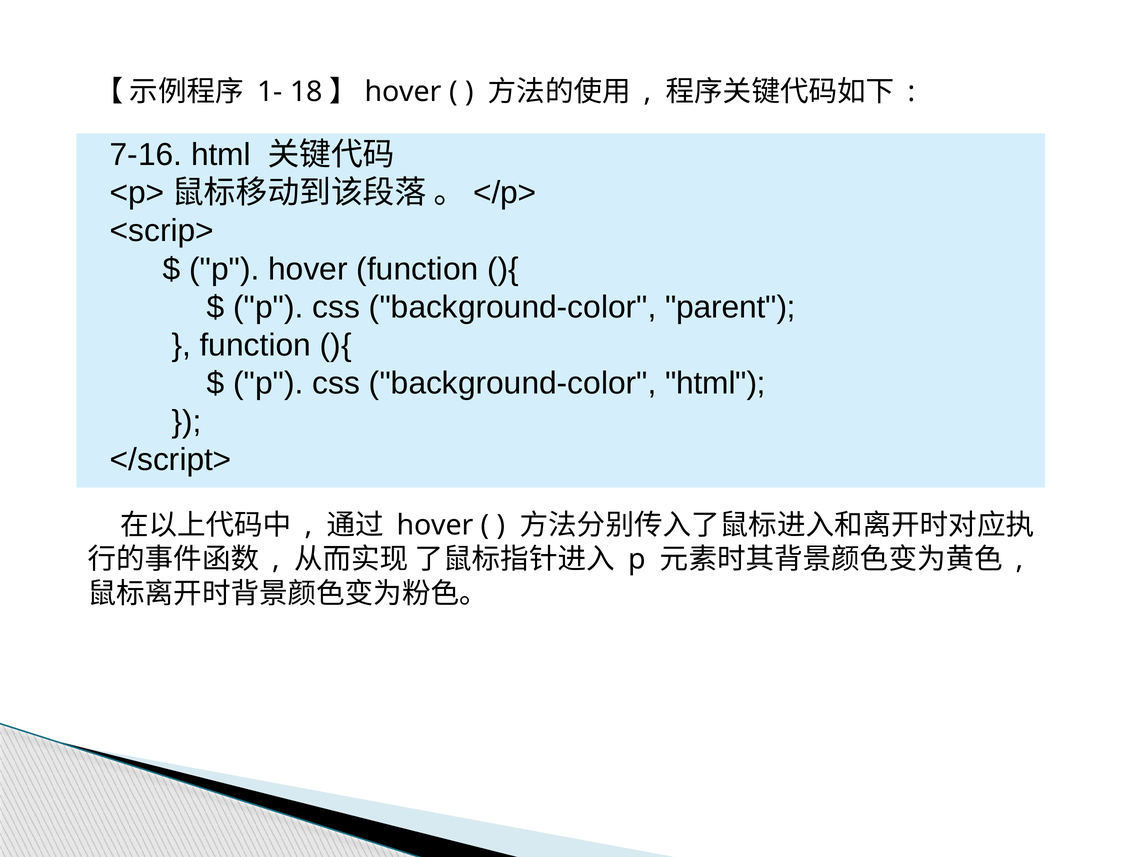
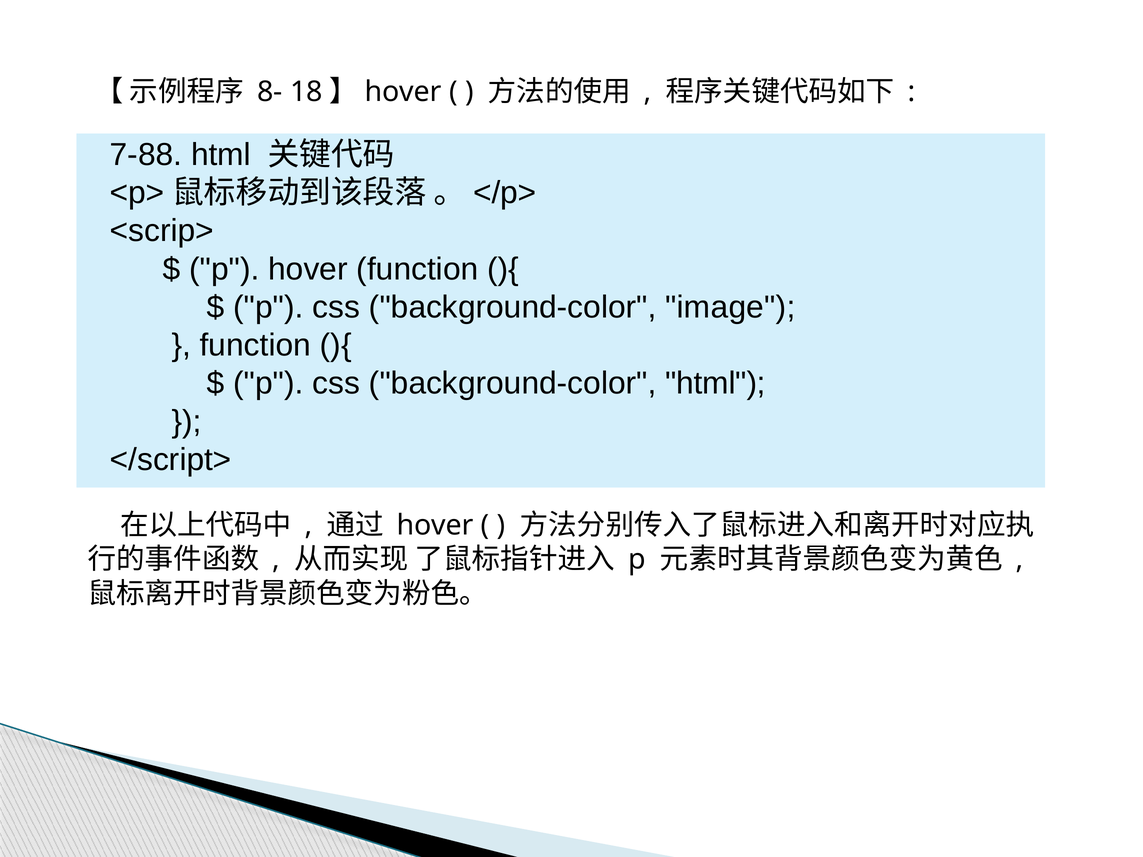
1-: 1- -> 8-
7-16: 7-16 -> 7-88
parent: parent -> image
